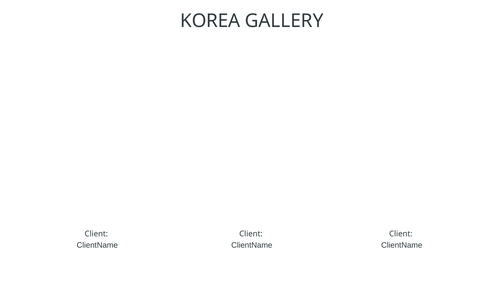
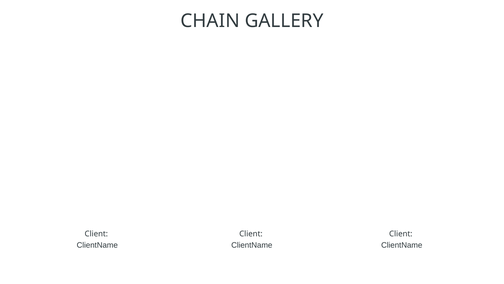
KOREA: KOREA -> CHAIN
